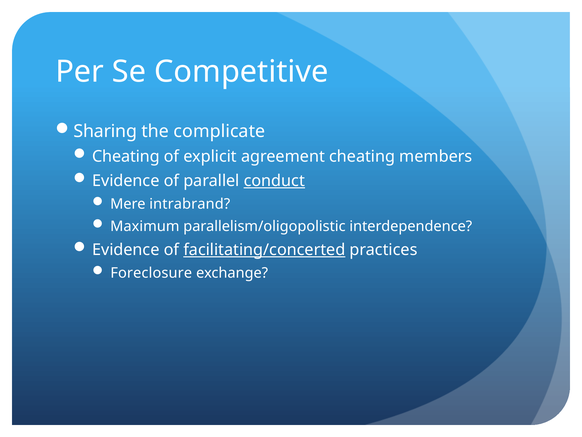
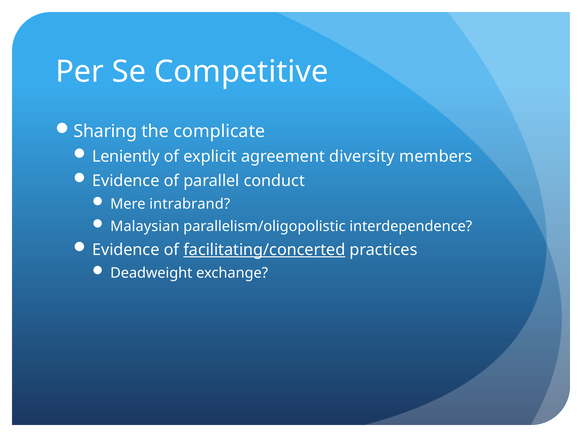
Cheating at (126, 156): Cheating -> Leniently
agreement cheating: cheating -> diversity
conduct underline: present -> none
Maximum: Maximum -> Malaysian
Foreclosure: Foreclosure -> Deadweight
